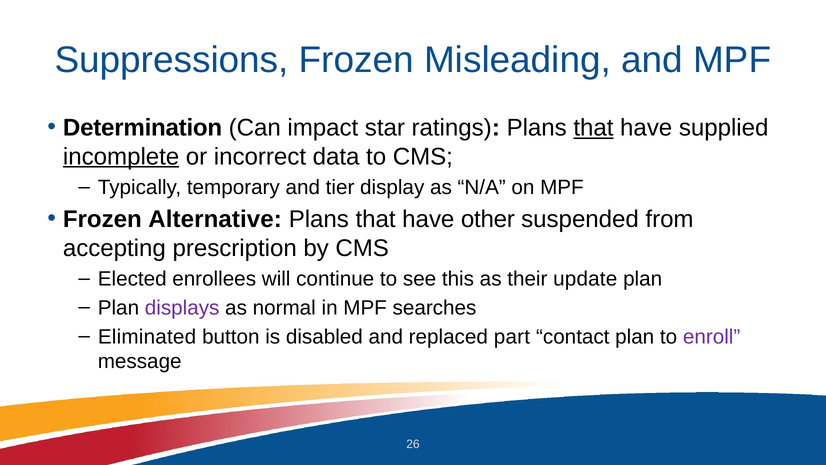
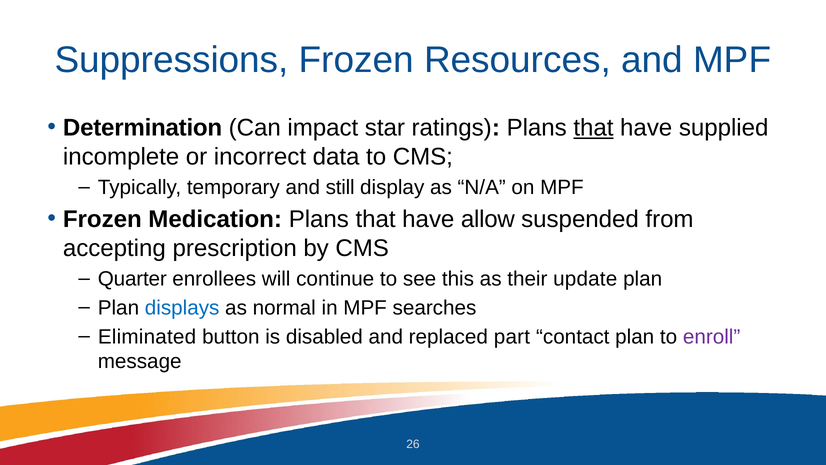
Misleading: Misleading -> Resources
incomplete underline: present -> none
tier: tier -> still
Alternative: Alternative -> Medication
other: other -> allow
Elected: Elected -> Quarter
displays colour: purple -> blue
